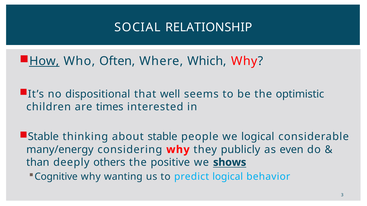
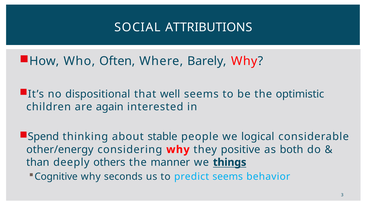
RELATIONSHIP: RELATIONSHIP -> ATTRIBUTIONS
How underline: present -> none
Which: Which -> Barely
times: times -> again
Stable at (43, 137): Stable -> Spend
many/energy: many/energy -> other/energy
publicly: publicly -> positive
even: even -> both
positive: positive -> manner
shows: shows -> things
wanting: wanting -> seconds
predict logical: logical -> seems
